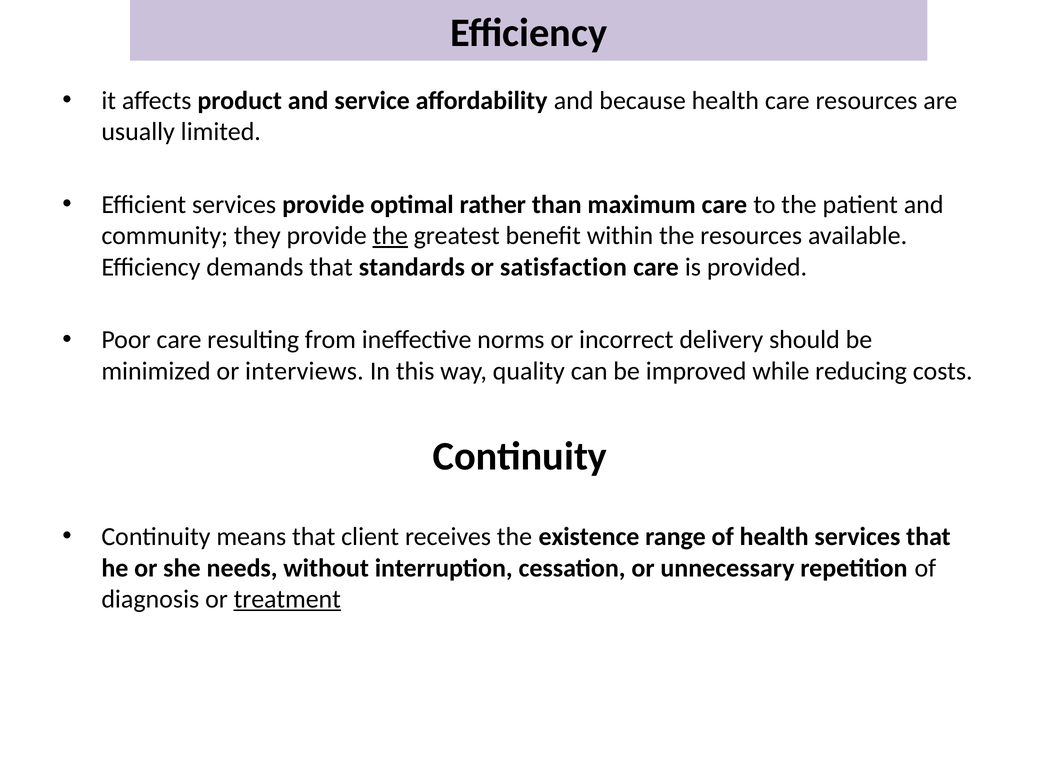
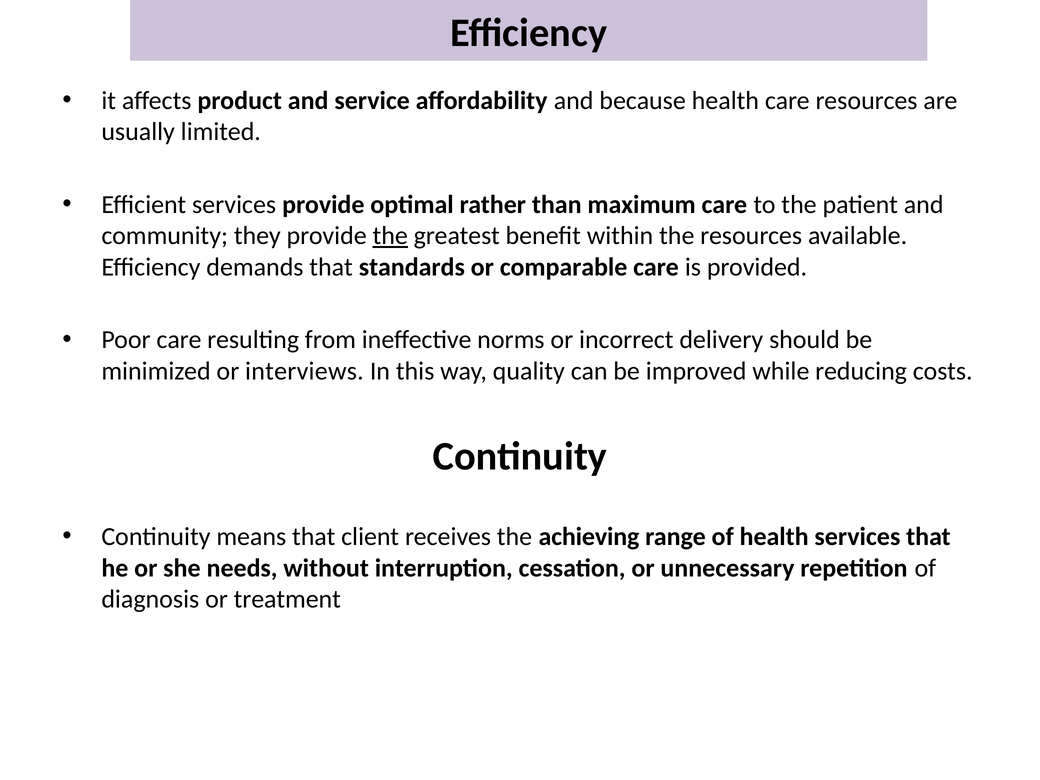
satisfaction: satisfaction -> comparable
existence: existence -> achieving
treatment underline: present -> none
